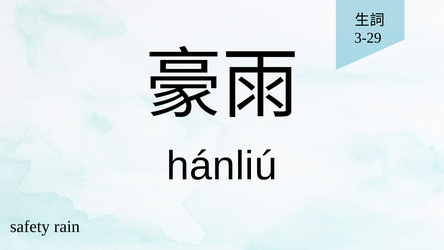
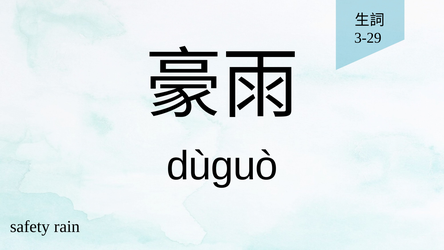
hánliú: hánliú -> dùguò
